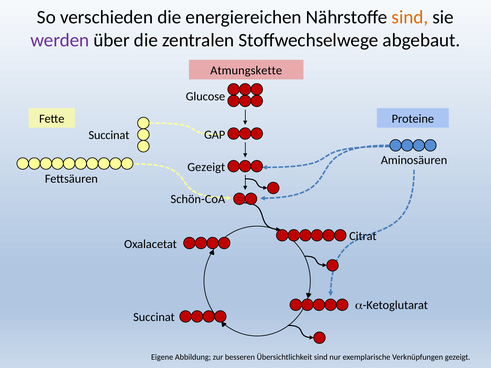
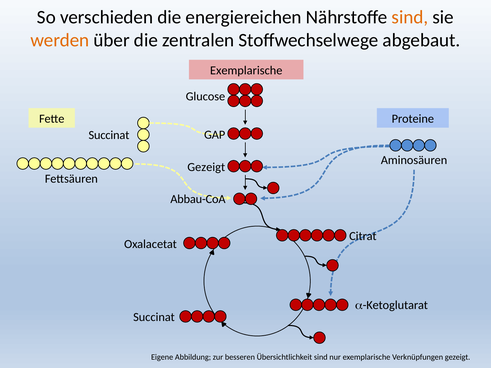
werden colour: purple -> orange
Atmungskette at (246, 71): Atmungskette -> Exemplarische
Schön-CoA: Schön-CoA -> Abbau-CoA
